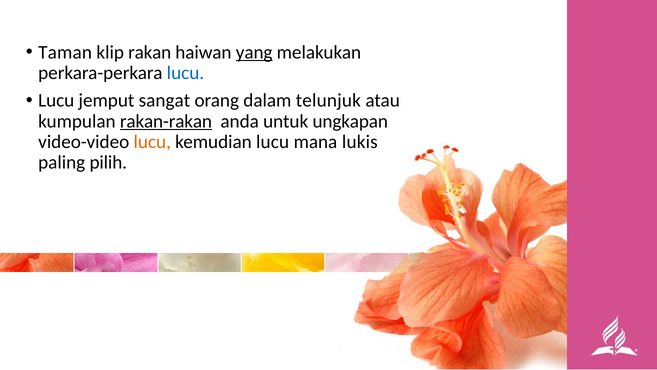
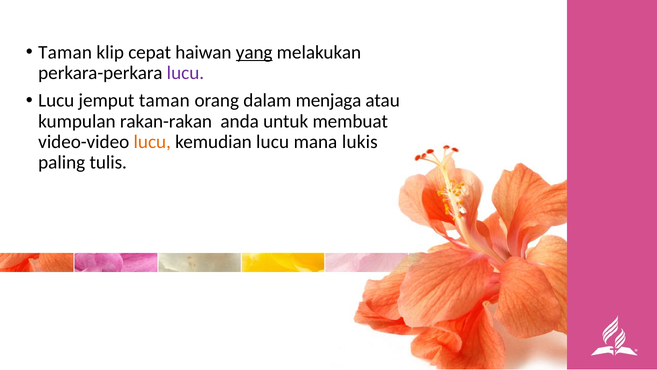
rakan: rakan -> cepat
lucu at (185, 73) colour: blue -> purple
jemput sangat: sangat -> taman
telunjuk: telunjuk -> menjaga
rakan-rakan underline: present -> none
ungkapan: ungkapan -> membuat
pilih: pilih -> tulis
